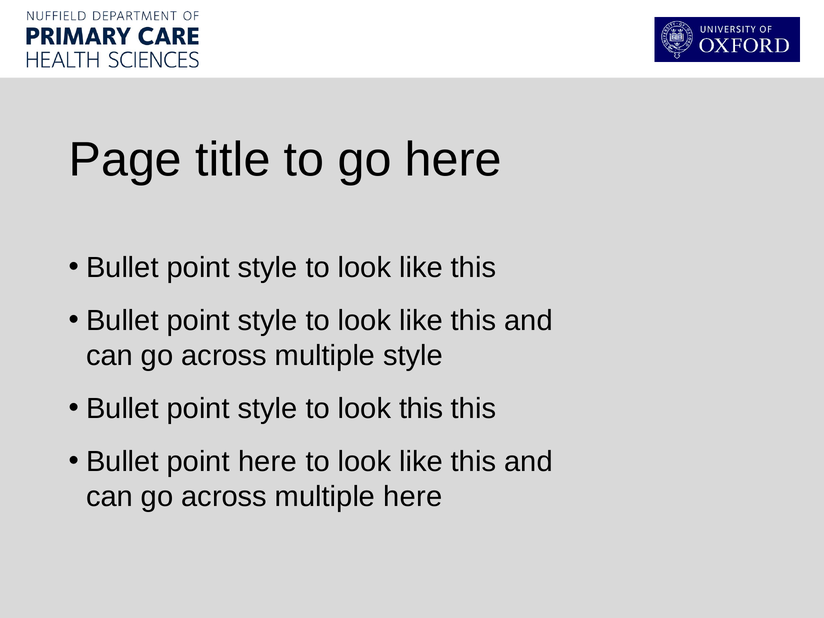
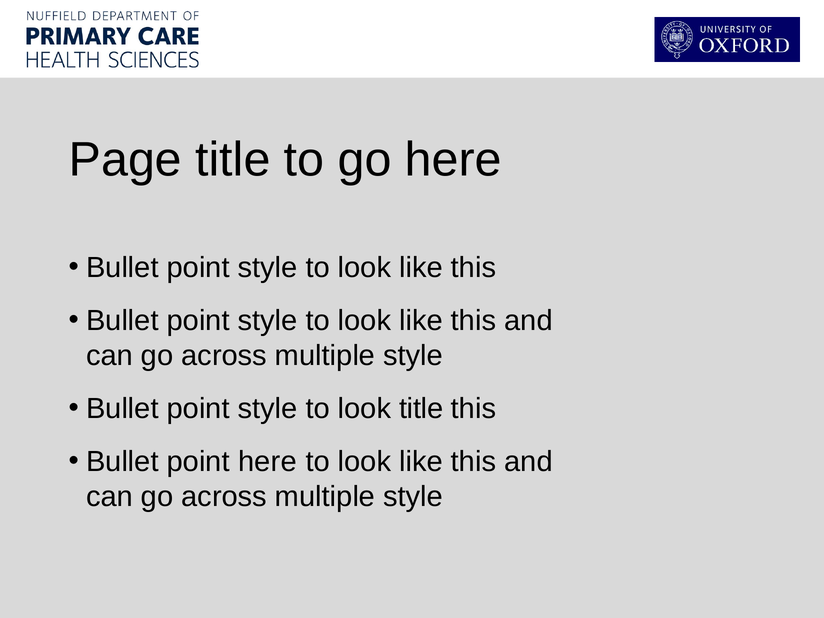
look this: this -> title
here at (413, 497): here -> style
